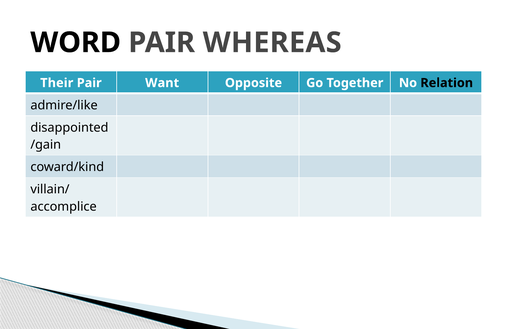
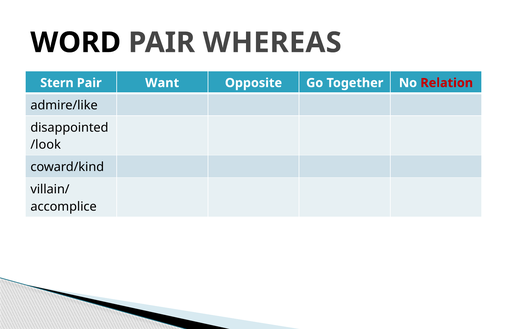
Their: Their -> Stern
Relation colour: black -> red
/gain: /gain -> /look
